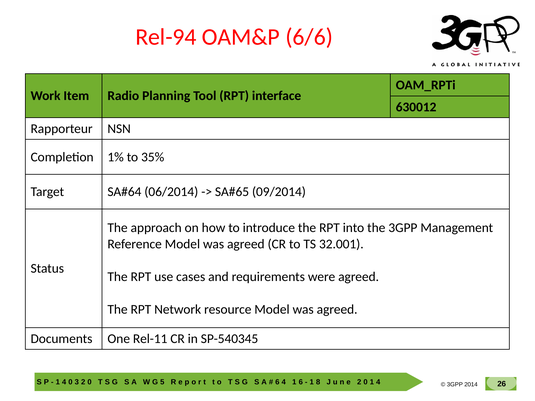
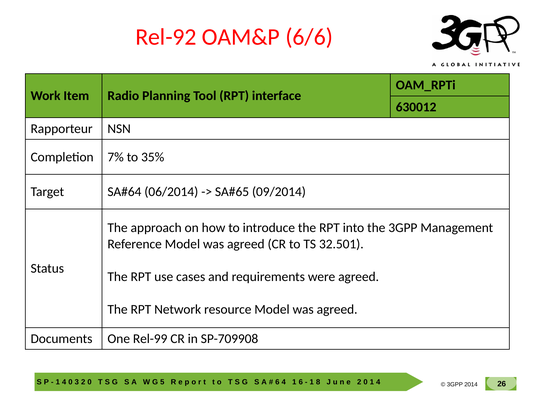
Rel-94: Rel-94 -> Rel-92
1%: 1% -> 7%
32.001: 32.001 -> 32.501
Rel-11: Rel-11 -> Rel-99
SP-540345: SP-540345 -> SP-709908
